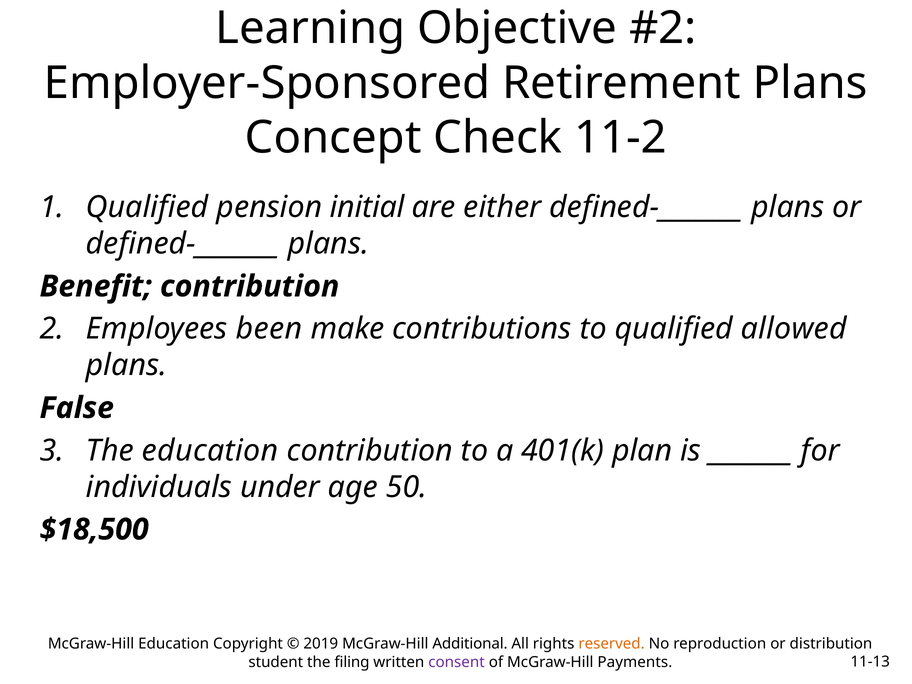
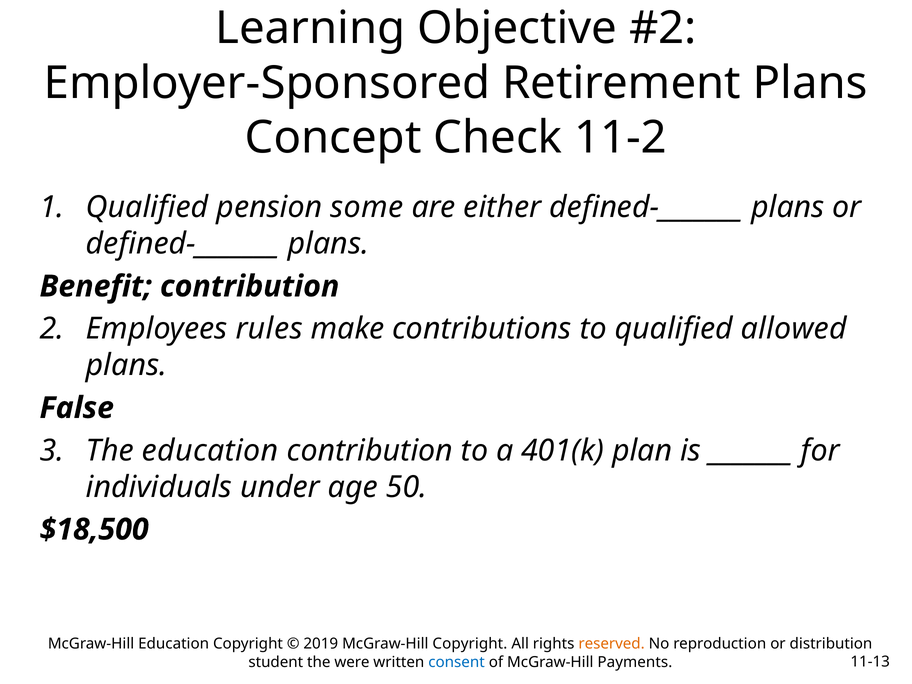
initial: initial -> some
been: been -> rules
McGraw-Hill Additional: Additional -> Copyright
filing: filing -> were
consent colour: purple -> blue
